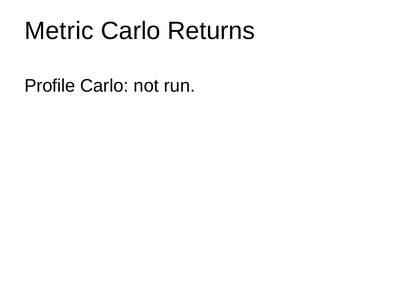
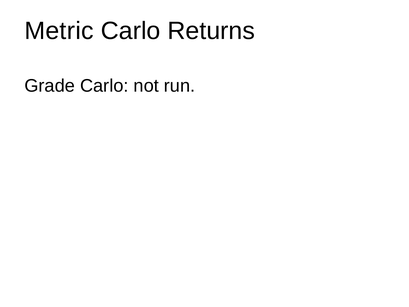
Profile: Profile -> Grade
